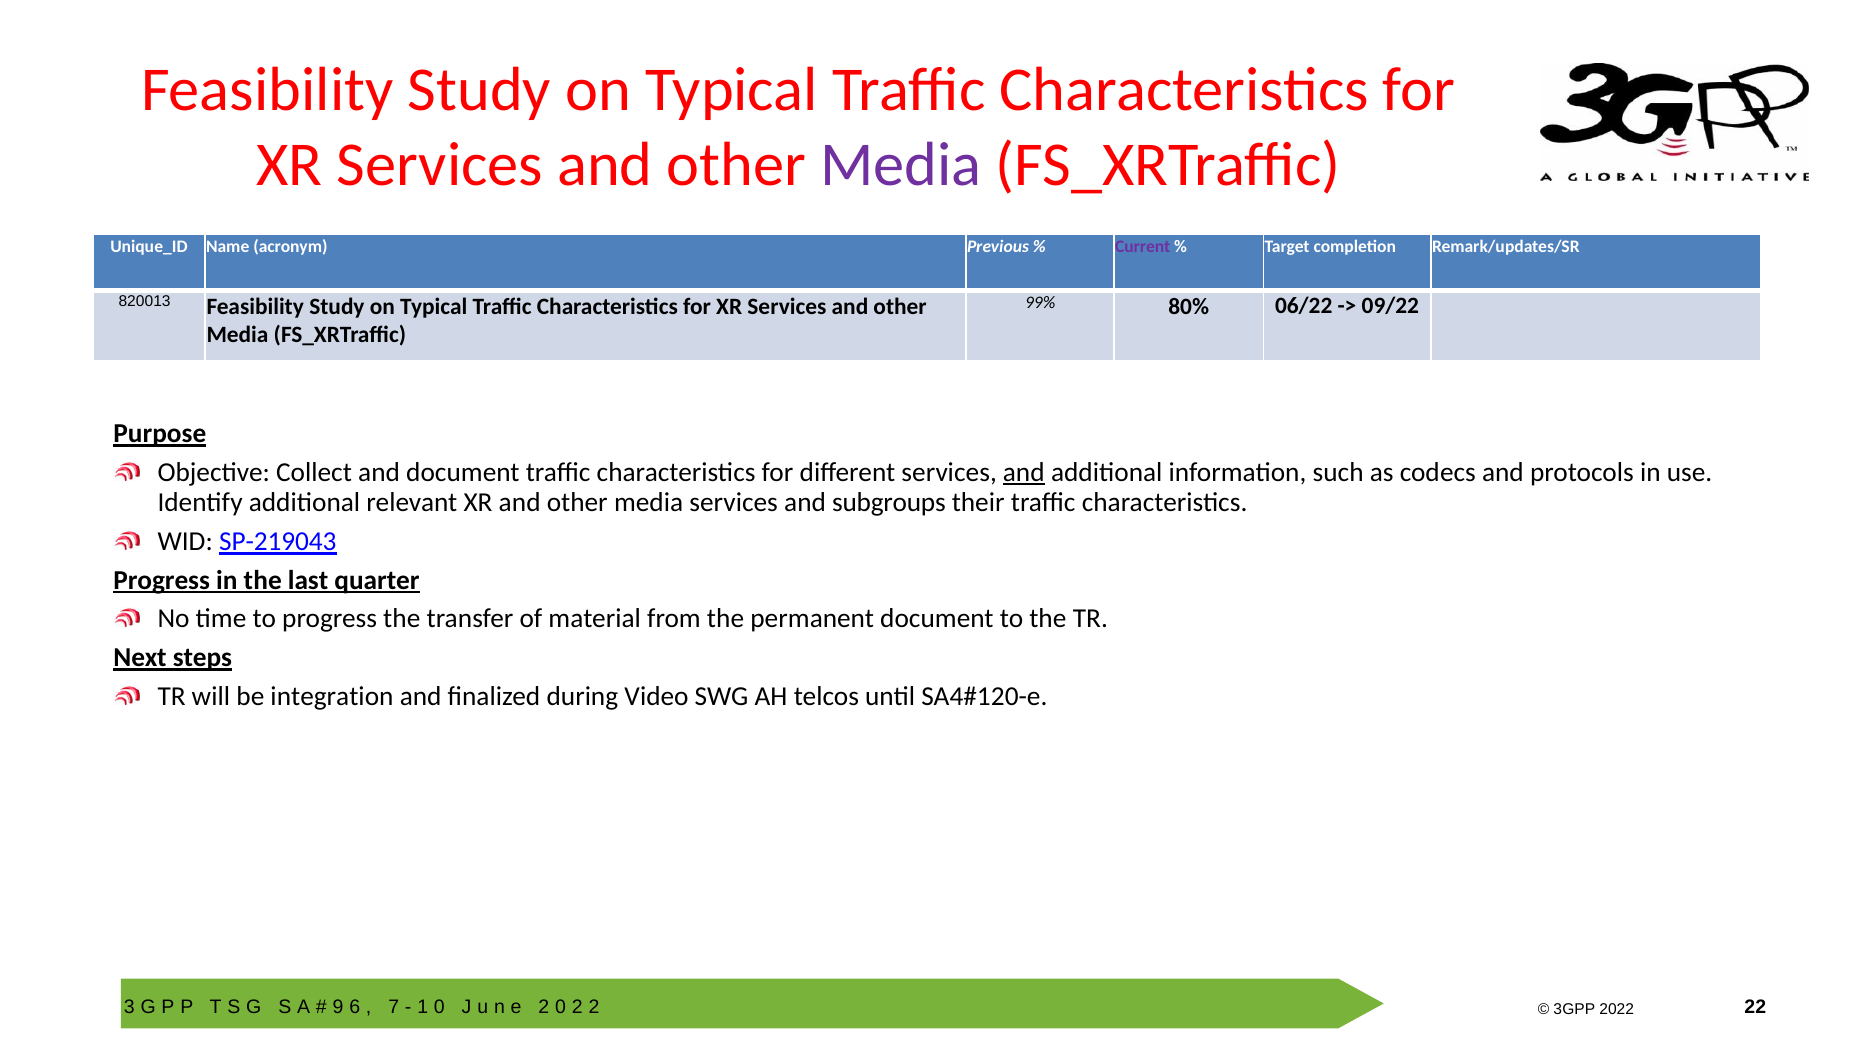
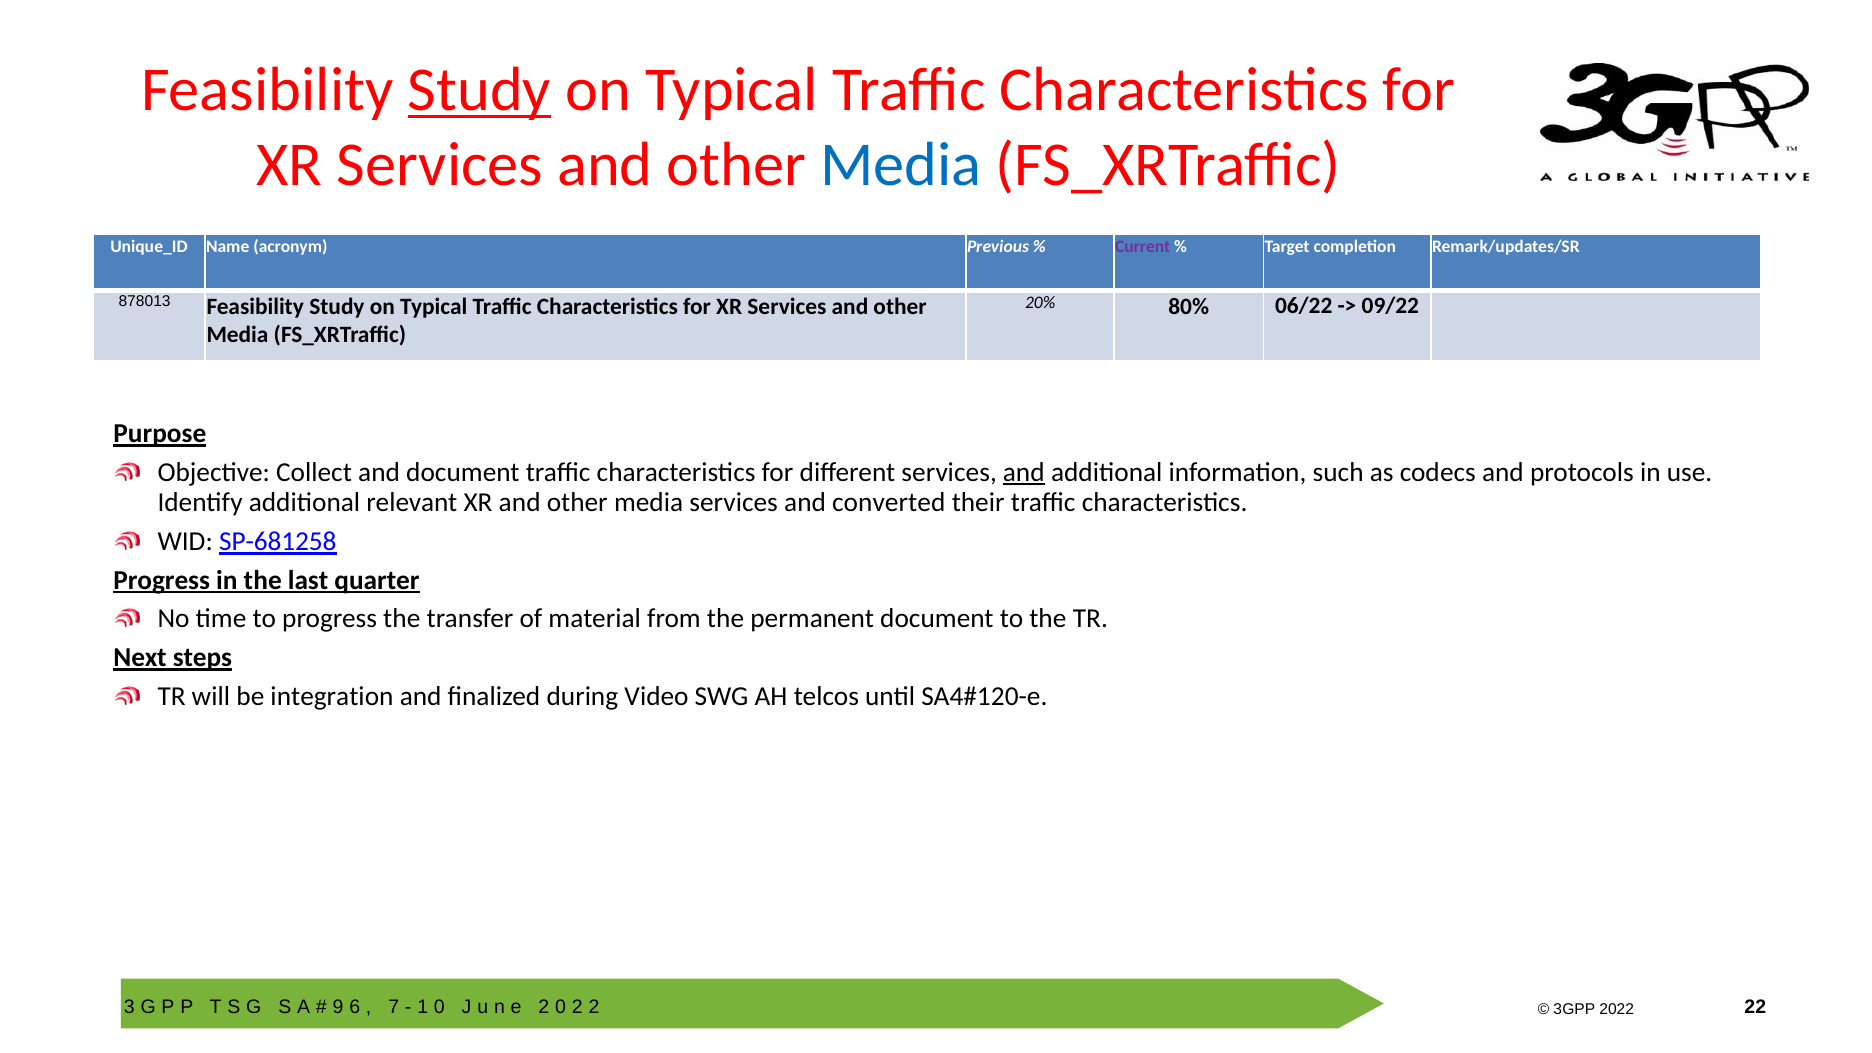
Study at (479, 90) underline: none -> present
Media at (901, 165) colour: purple -> blue
820013: 820013 -> 878013
99%: 99% -> 20%
subgroups: subgroups -> converted
SP-219043: SP-219043 -> SP-681258
